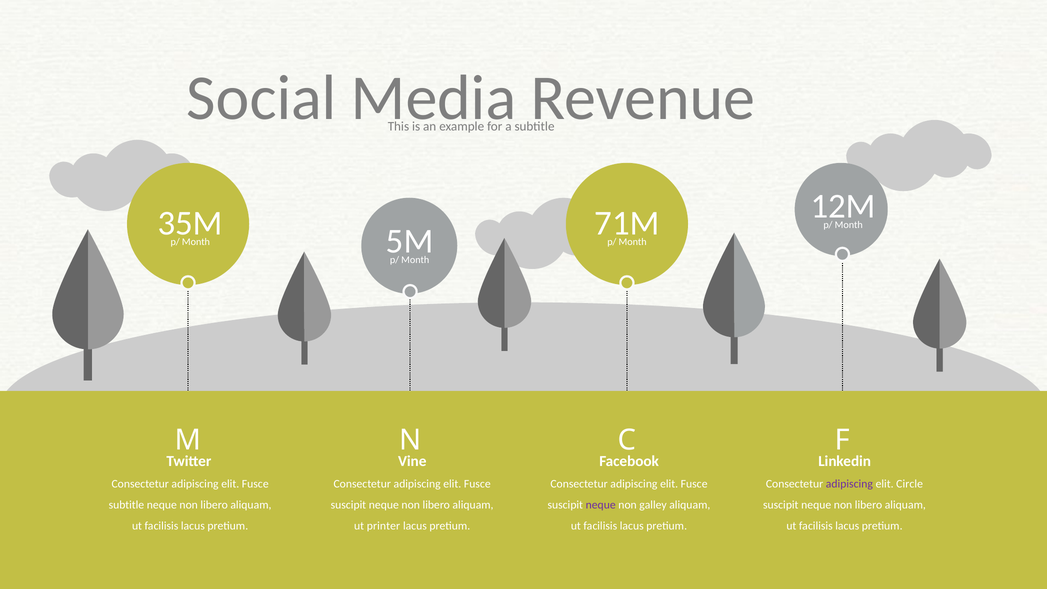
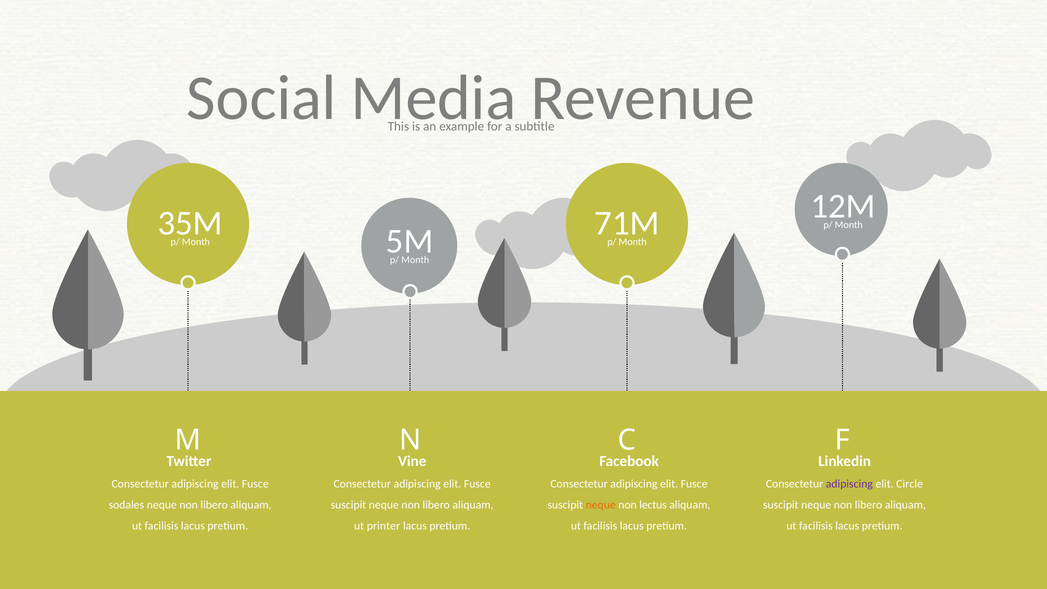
subtitle at (126, 505): subtitle -> sodales
neque at (601, 505) colour: purple -> orange
galley: galley -> lectus
